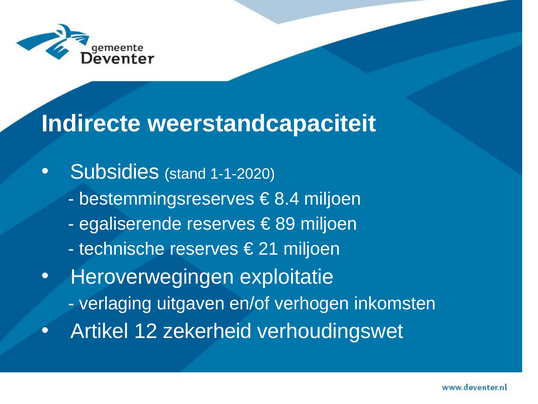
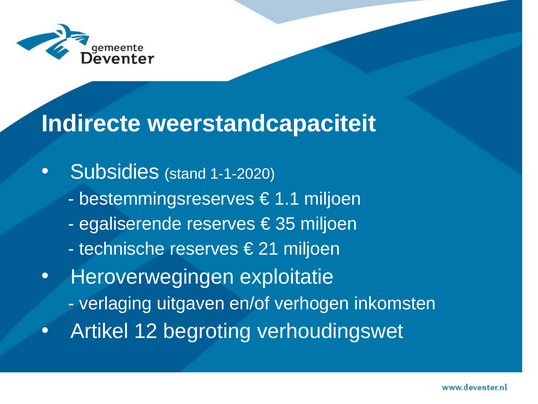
8.4: 8.4 -> 1.1
89: 89 -> 35
zekerheid: zekerheid -> begroting
